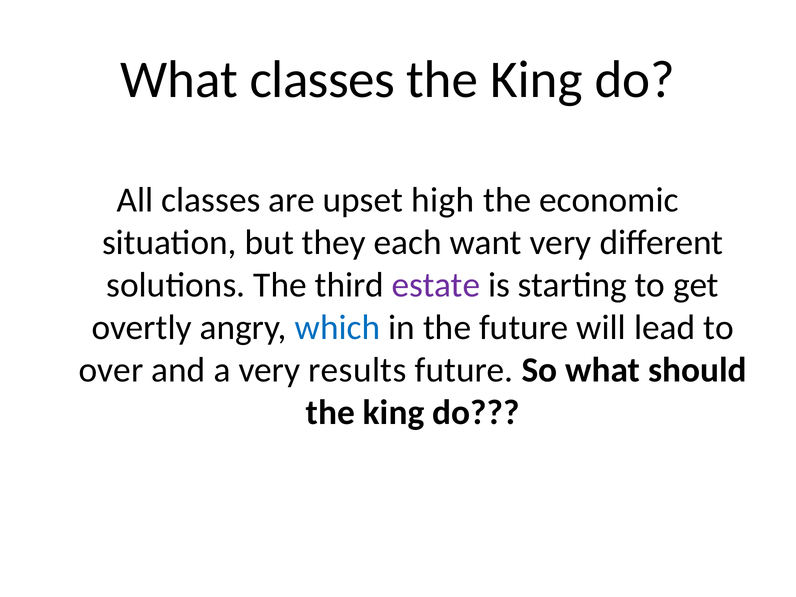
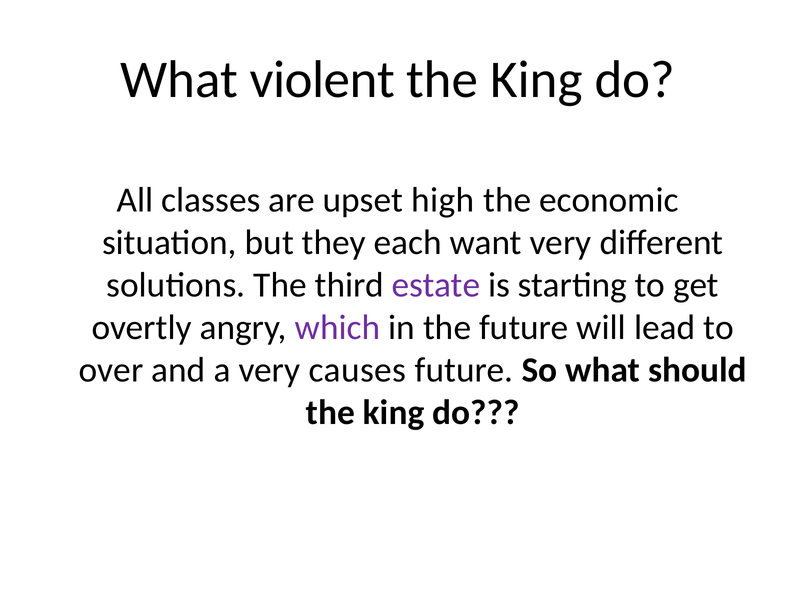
What classes: classes -> violent
which colour: blue -> purple
results: results -> causes
